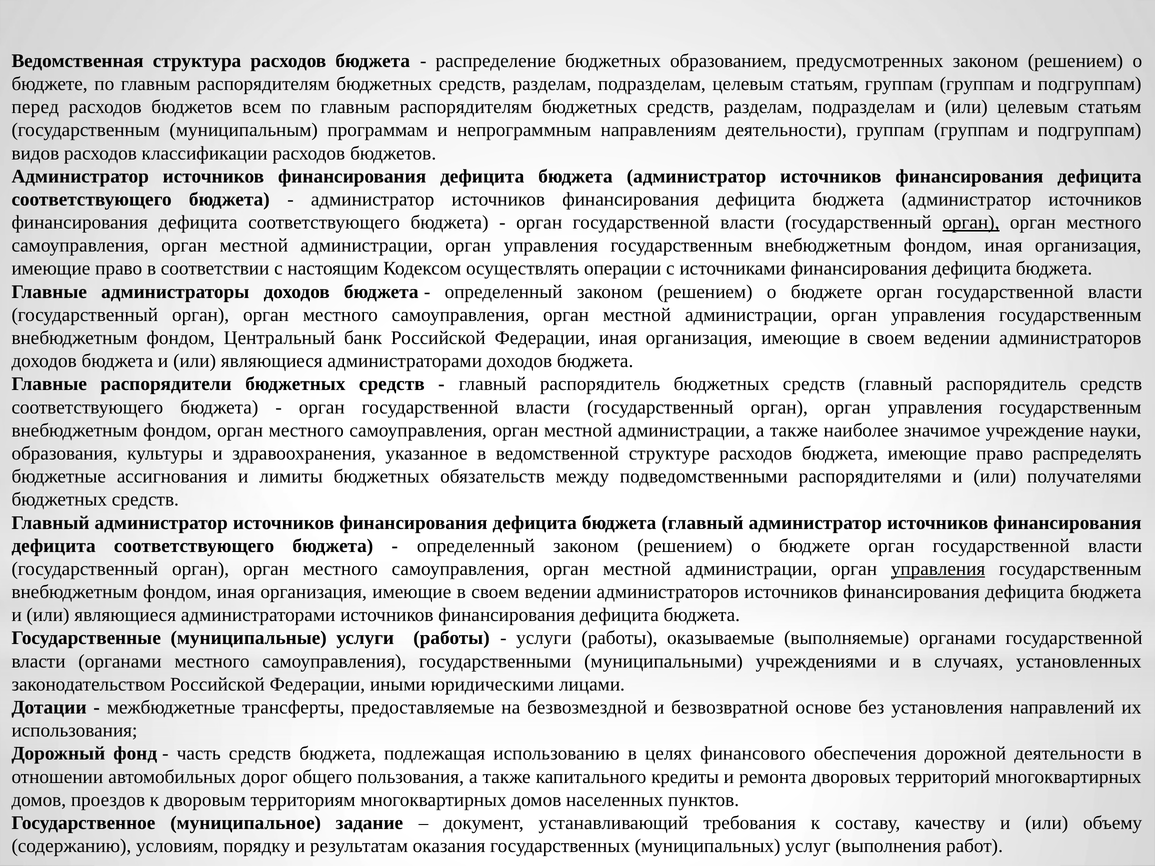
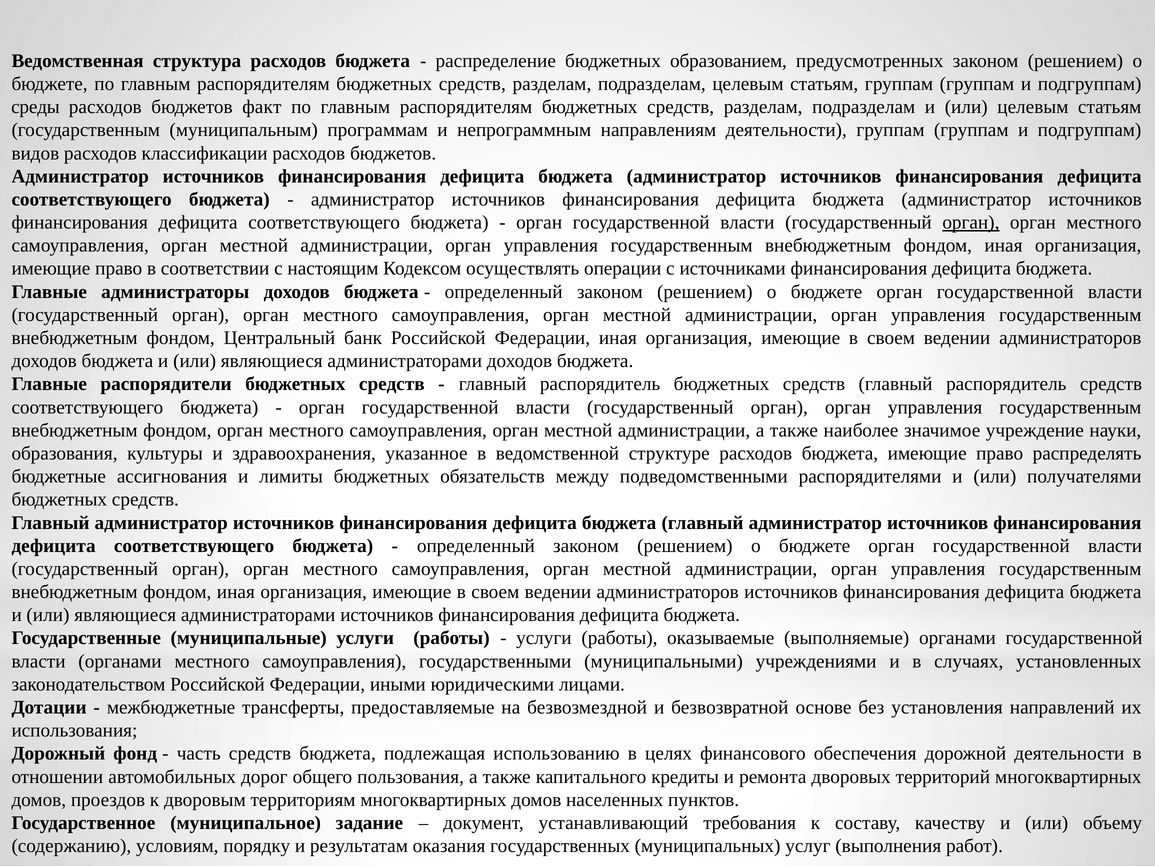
перед: перед -> среды
всем: всем -> факт
управления at (938, 569) underline: present -> none
